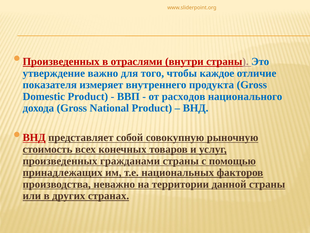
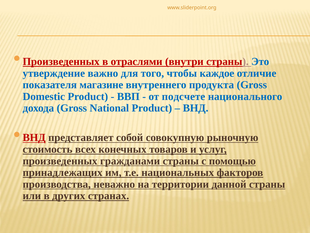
измеряет: измеряет -> магазине
расходов: расходов -> подсчете
